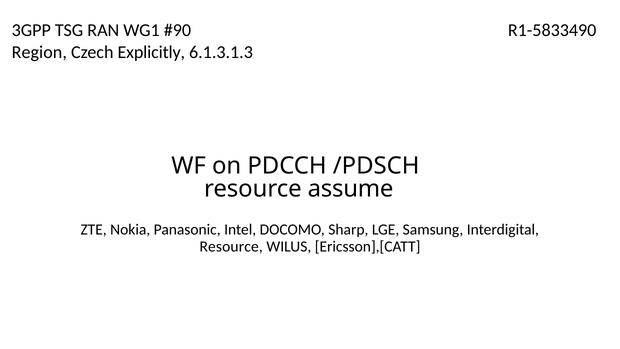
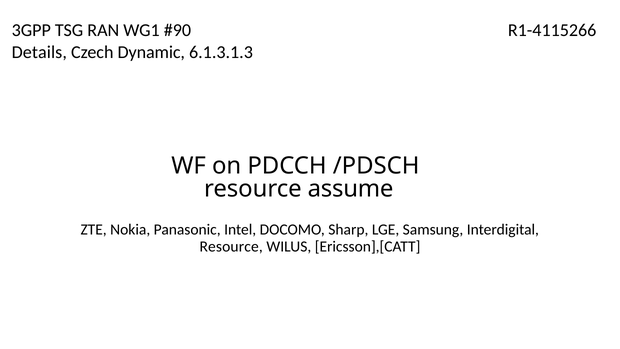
R1-5833490: R1-5833490 -> R1-4115266
Region: Region -> Details
Explicitly: Explicitly -> Dynamic
